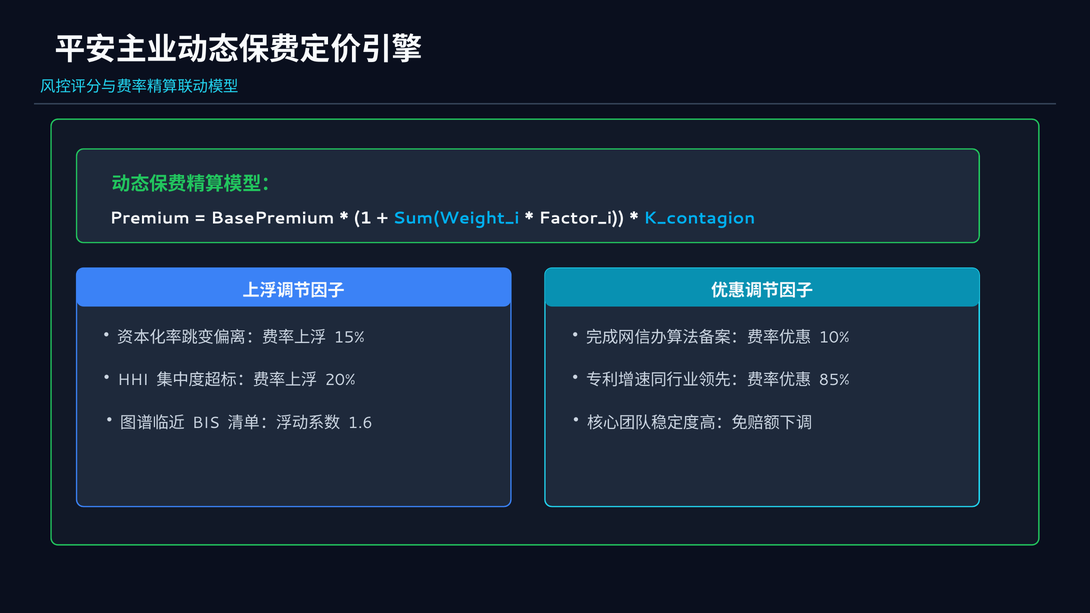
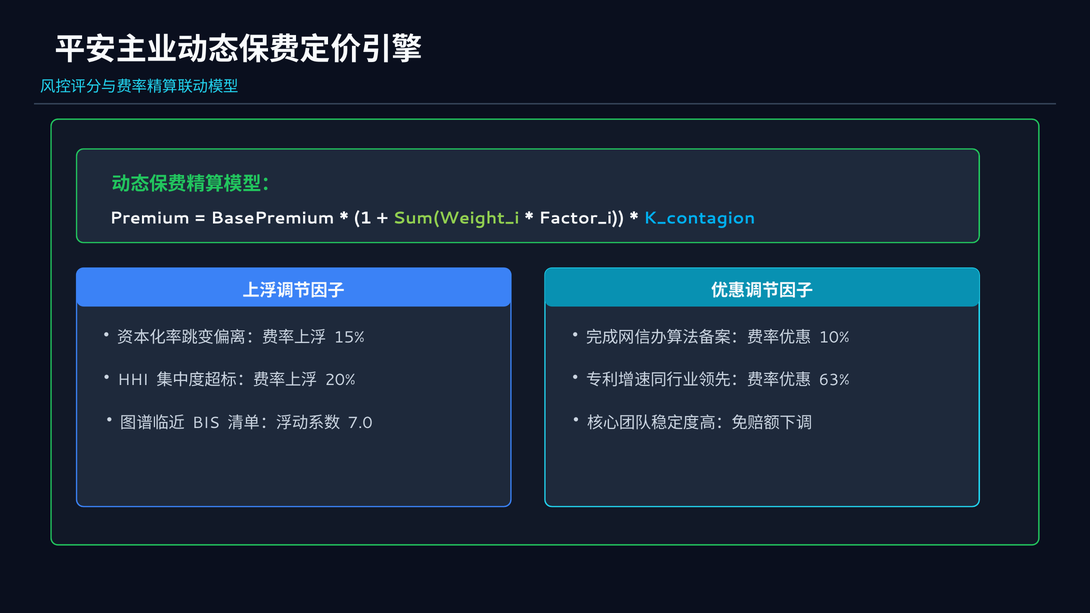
Sum(Weight_i colour: light blue -> light green
85%: 85% -> 63%
1.6: 1.6 -> 7.0
